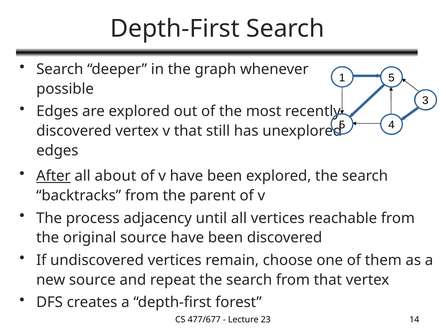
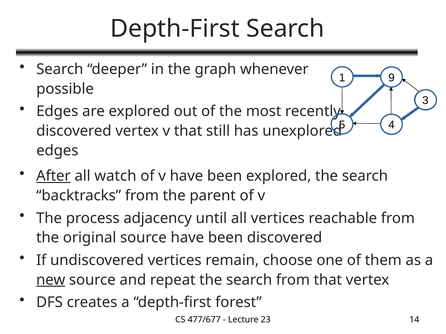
1 5: 5 -> 9
about: about -> watch
new underline: none -> present
